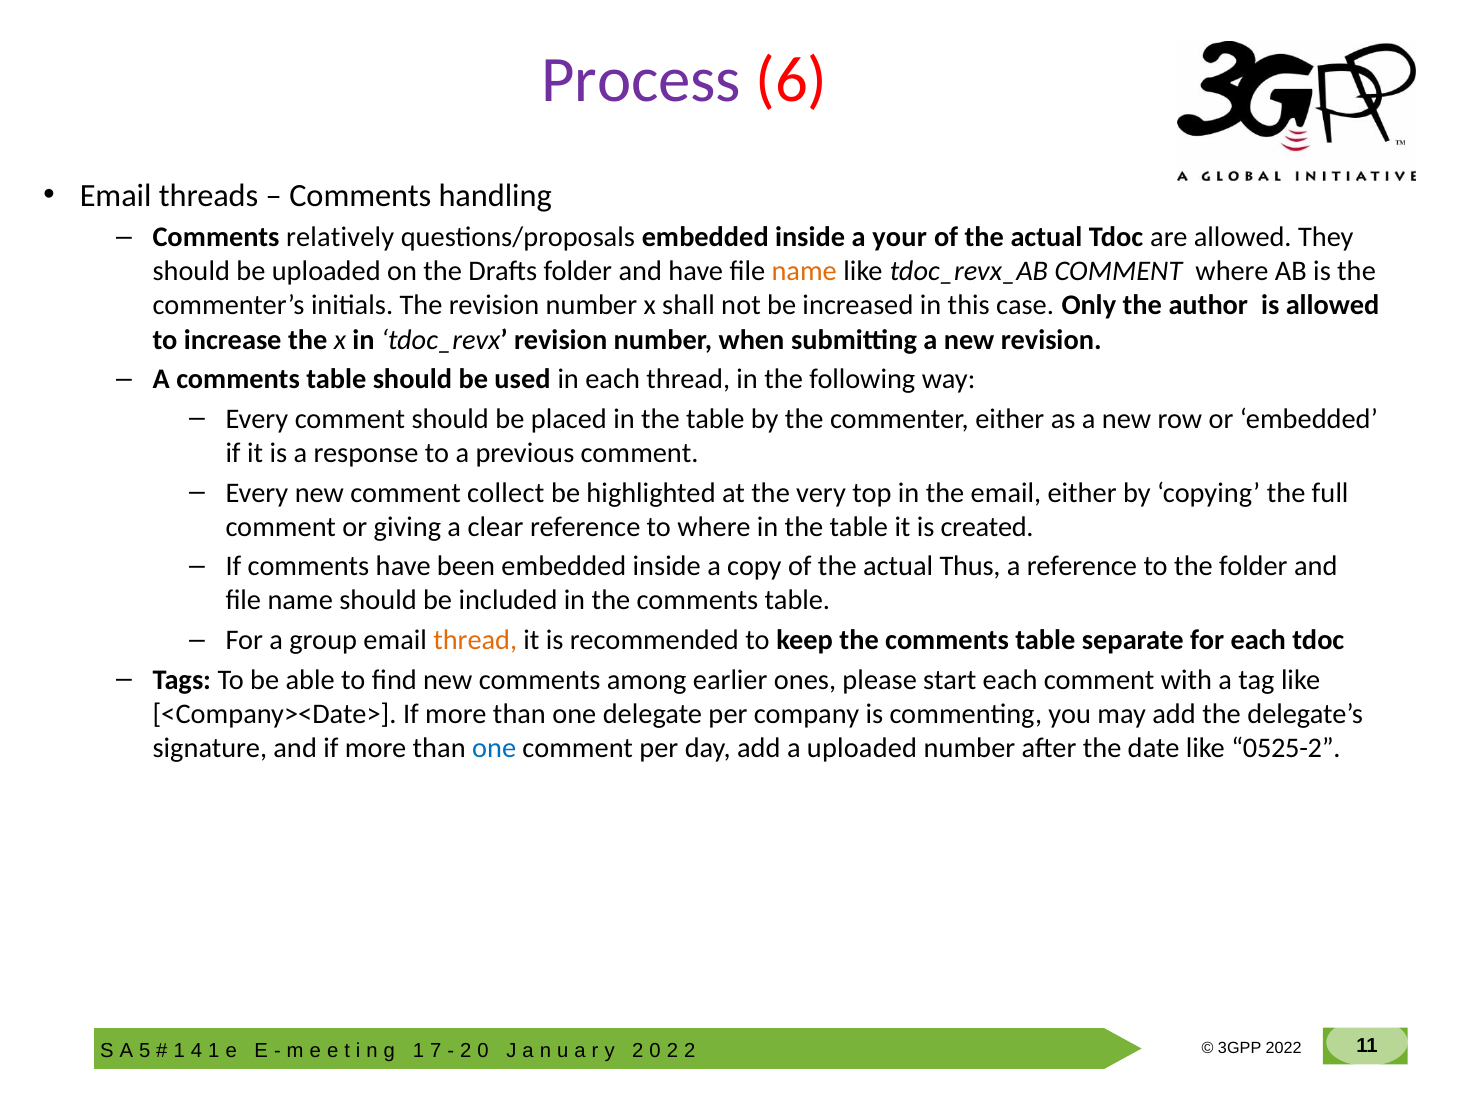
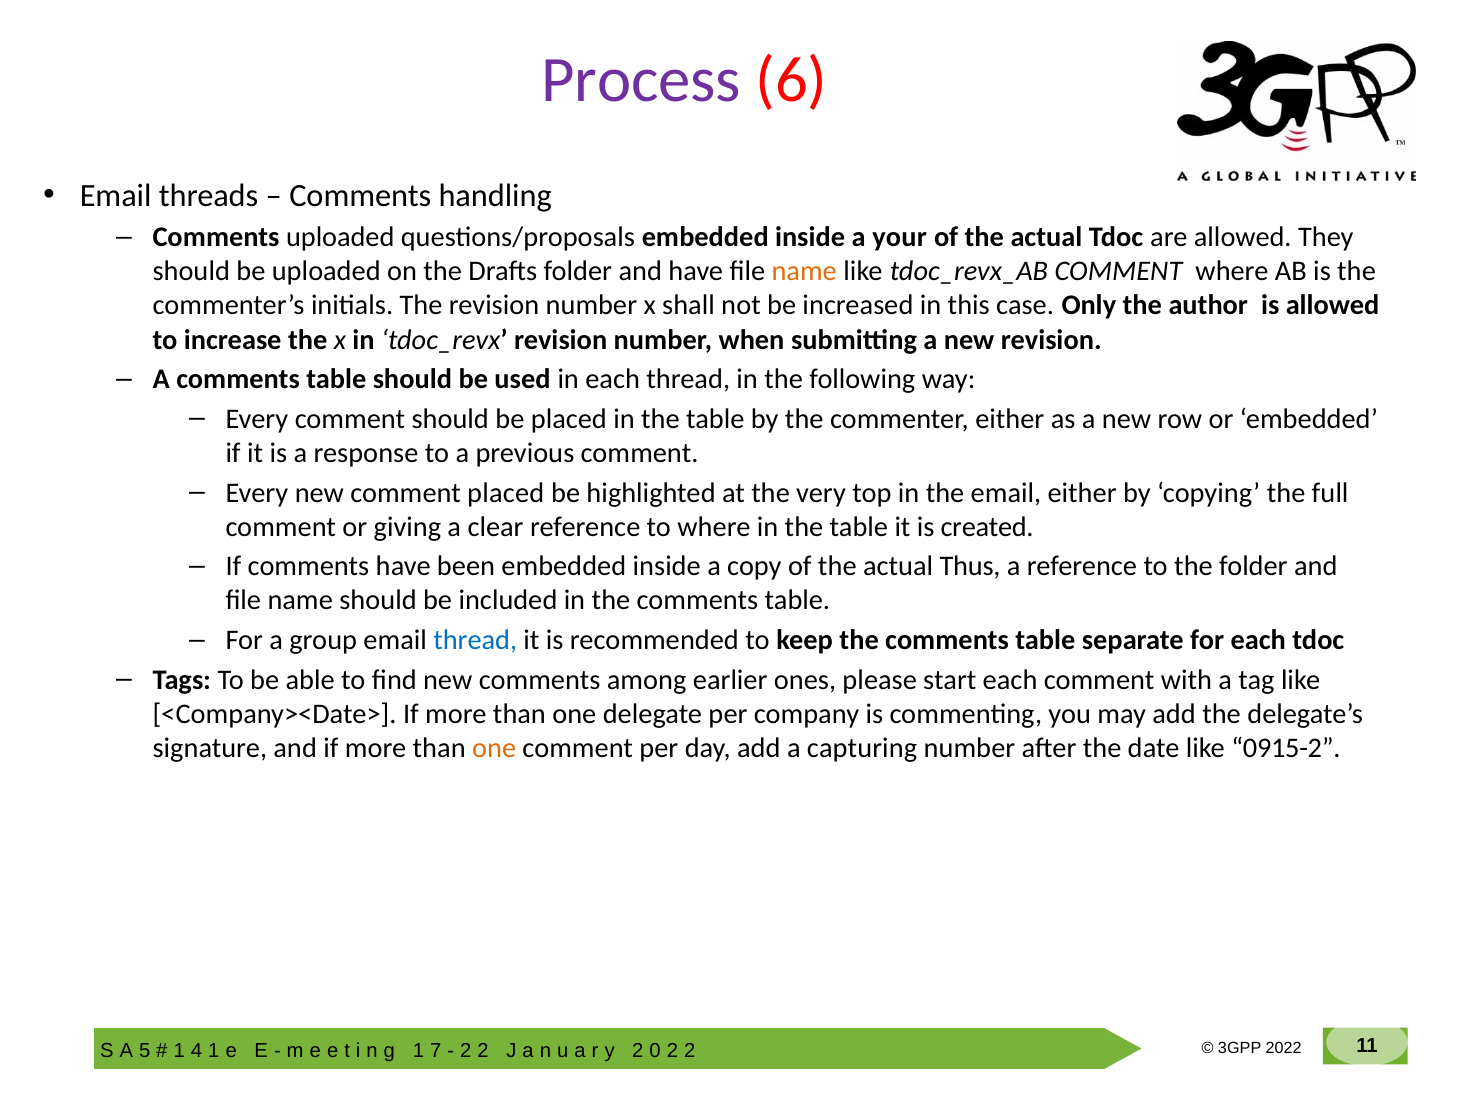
Comments relatively: relatively -> uploaded
comment collect: collect -> placed
thread at (475, 641) colour: orange -> blue
one at (494, 748) colour: blue -> orange
a uploaded: uploaded -> capturing
0525-2: 0525-2 -> 0915-2
0 at (483, 1051): 0 -> 2
